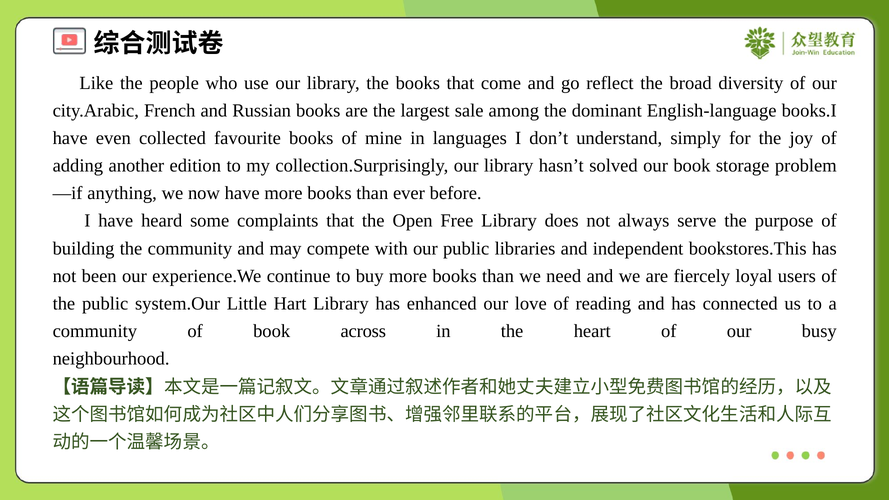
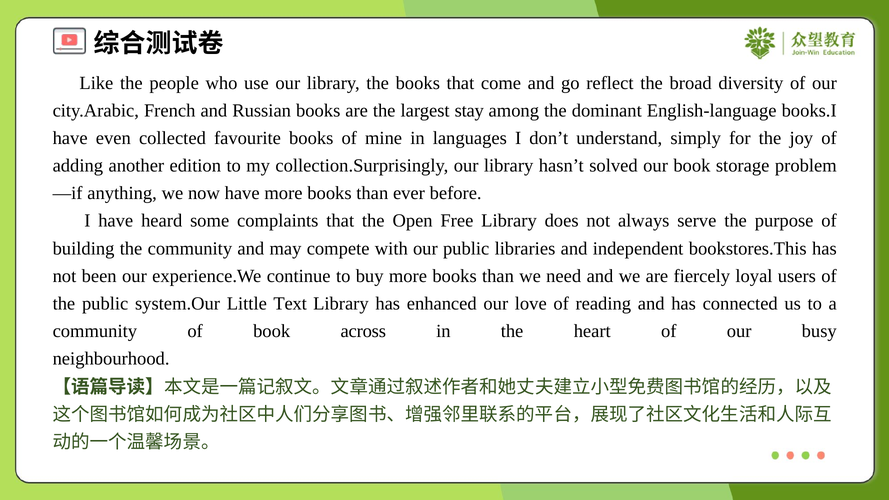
sale: sale -> stay
Hart: Hart -> Text
